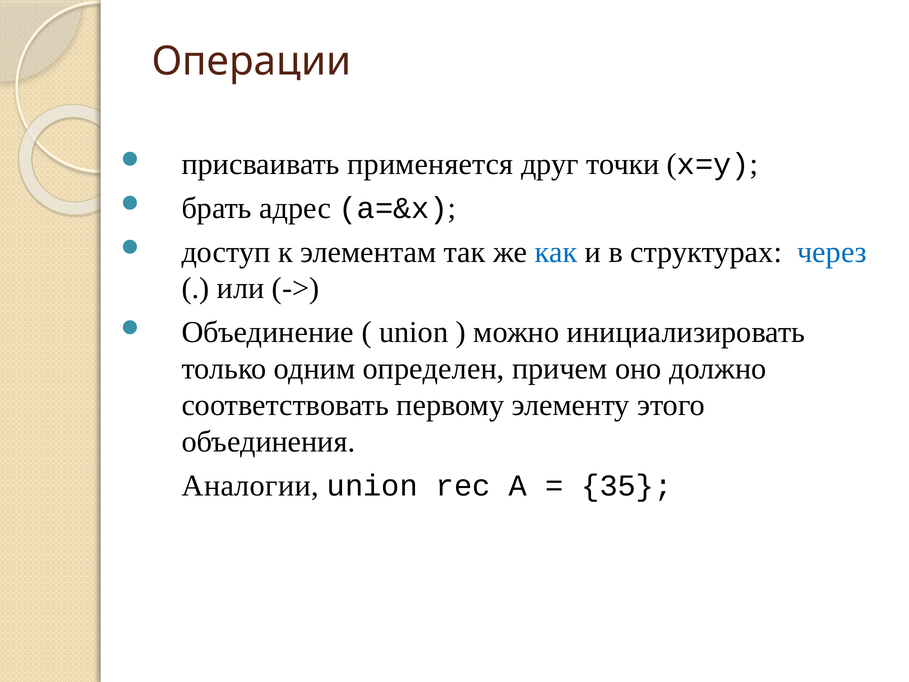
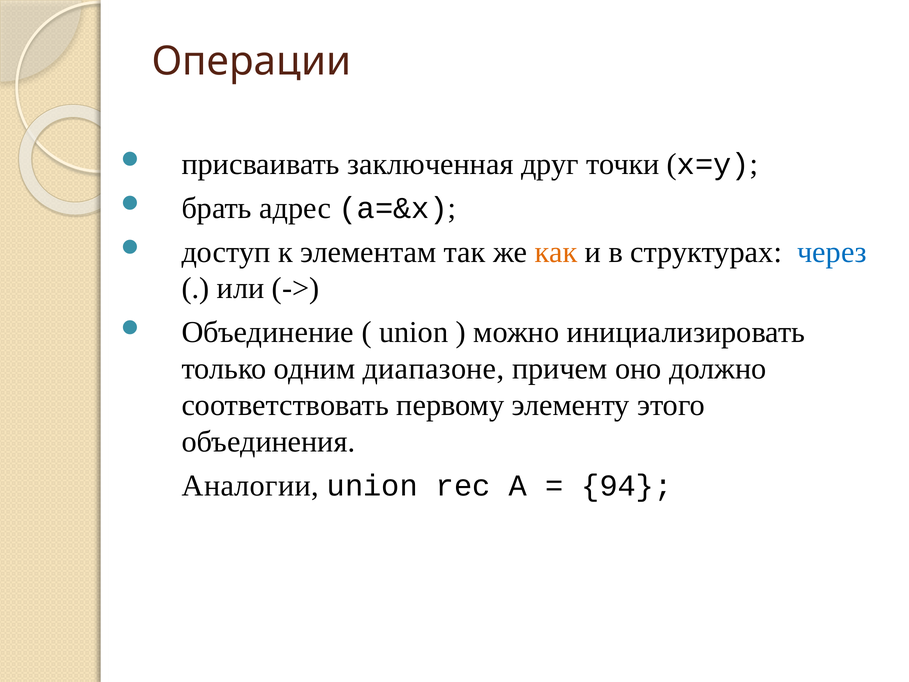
применяется: применяется -> заключенная
как colour: blue -> orange
определен: определен -> диапазоне
35: 35 -> 94
